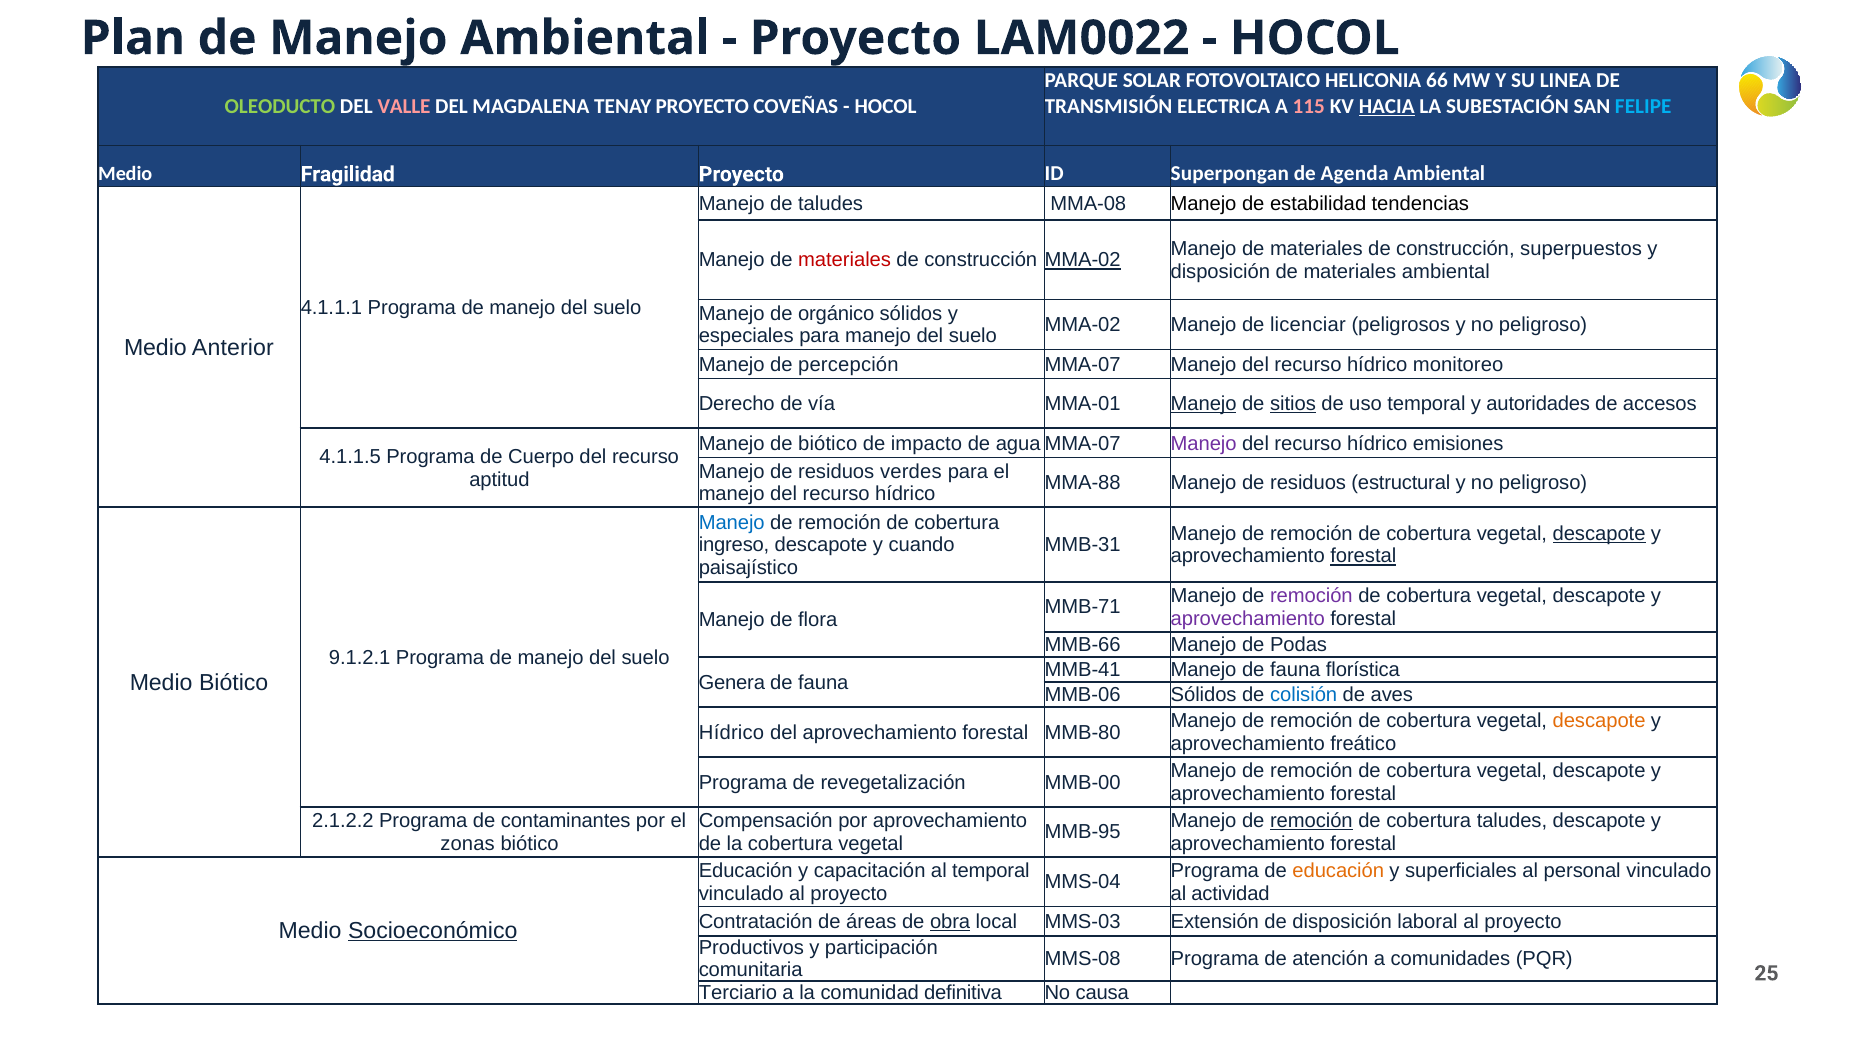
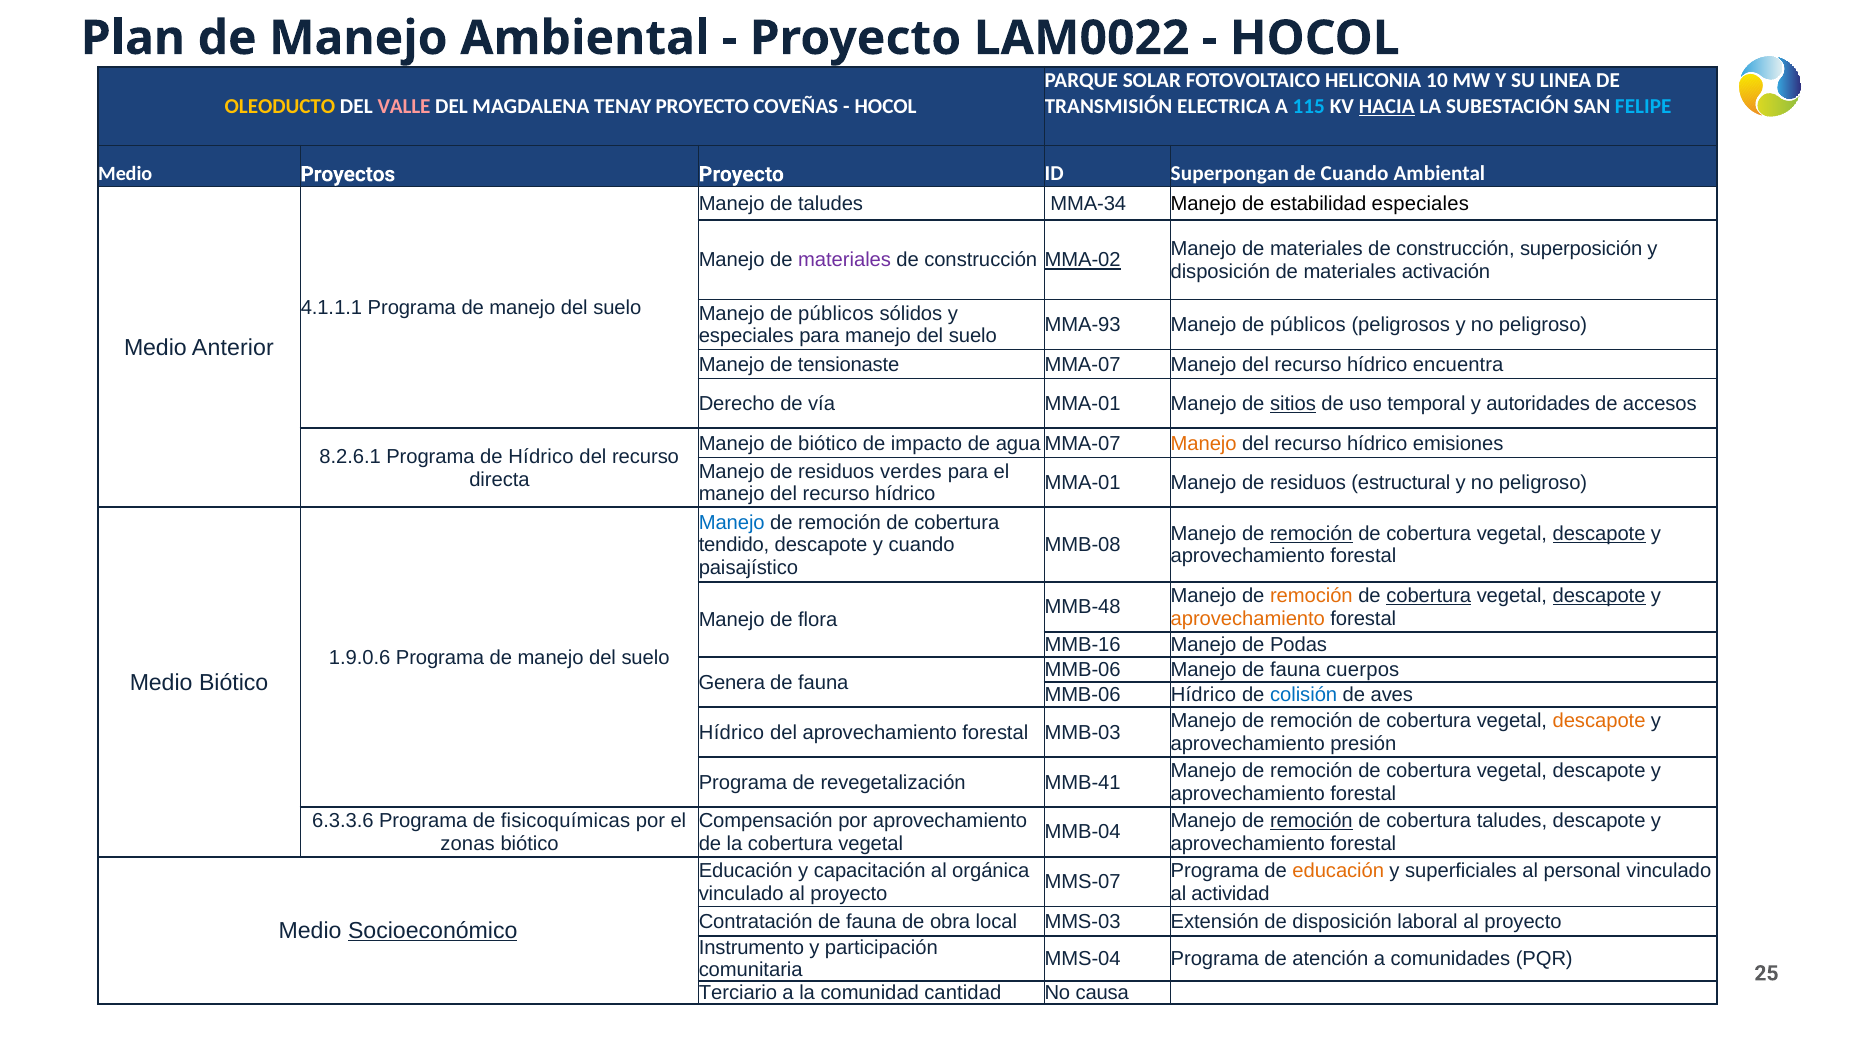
66: 66 -> 10
OLEODUCTO colour: light green -> yellow
115 colour: pink -> light blue
Fragilidad: Fragilidad -> Proyectos
de Agenda: Agenda -> Cuando
MMA-08: MMA-08 -> MMA-34
estabilidad tendencias: tendencias -> especiales
superpuestos: superpuestos -> superposición
materiales at (845, 260) colour: red -> purple
materiales ambiental: ambiental -> activación
orgánico at (836, 314): orgánico -> públicos
MMA-02 at (1083, 325): MMA-02 -> MMA-93
licenciar at (1308, 325): licenciar -> públicos
percepción: percepción -> tensionaste
monitoreo: monitoreo -> encuentra
Manejo at (1204, 404) underline: present -> none
Manejo at (1204, 443) colour: purple -> orange
4.1.1.5: 4.1.1.5 -> 8.2.6.1
de Cuerpo: Cuerpo -> Hídrico
aptitud: aptitud -> directa
MMA-88 at (1083, 483): MMA-88 -> MMA-01
remoción at (1311, 534) underline: none -> present
ingreso: ingreso -> tendido
MMB-31: MMB-31 -> MMB-08
forestal at (1363, 556) underline: present -> none
remoción at (1311, 596) colour: purple -> orange
cobertura at (1429, 596) underline: none -> present
descapote at (1599, 596) underline: none -> present
MMB-71: MMB-71 -> MMB-48
aprovechamiento at (1248, 619) colour: purple -> orange
MMB-66: MMB-66 -> MMB-16
9.1.2.1: 9.1.2.1 -> 1.9.0.6
MMB-41 at (1083, 670): MMB-41 -> MMB-06
florística: florística -> cuerpos
MMB-06 Sólidos: Sólidos -> Hídrico
MMB-80: MMB-80 -> MMB-03
freático: freático -> presión
MMB-00: MMB-00 -> MMB-41
2.1.2.2: 2.1.2.2 -> 6.3.3.6
contaminantes: contaminantes -> fisicoquímicas
MMB-95: MMB-95 -> MMB-04
al temporal: temporal -> orgánica
MMS-04: MMS-04 -> MMS-07
Contratación de áreas: áreas -> fauna
obra underline: present -> none
Productivos: Productivos -> Instrumento
MMS-08: MMS-08 -> MMS-04
definitiva: definitiva -> cantidad
